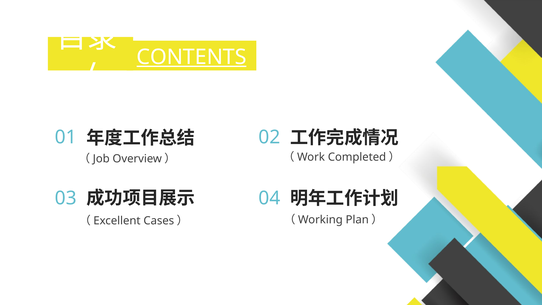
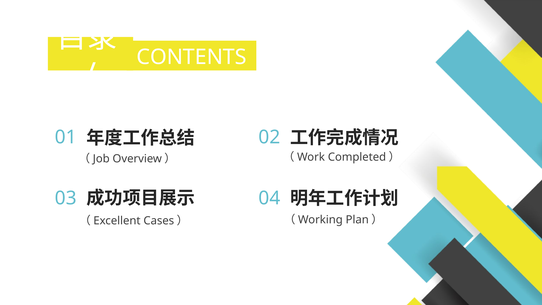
CONTENTS underline: present -> none
